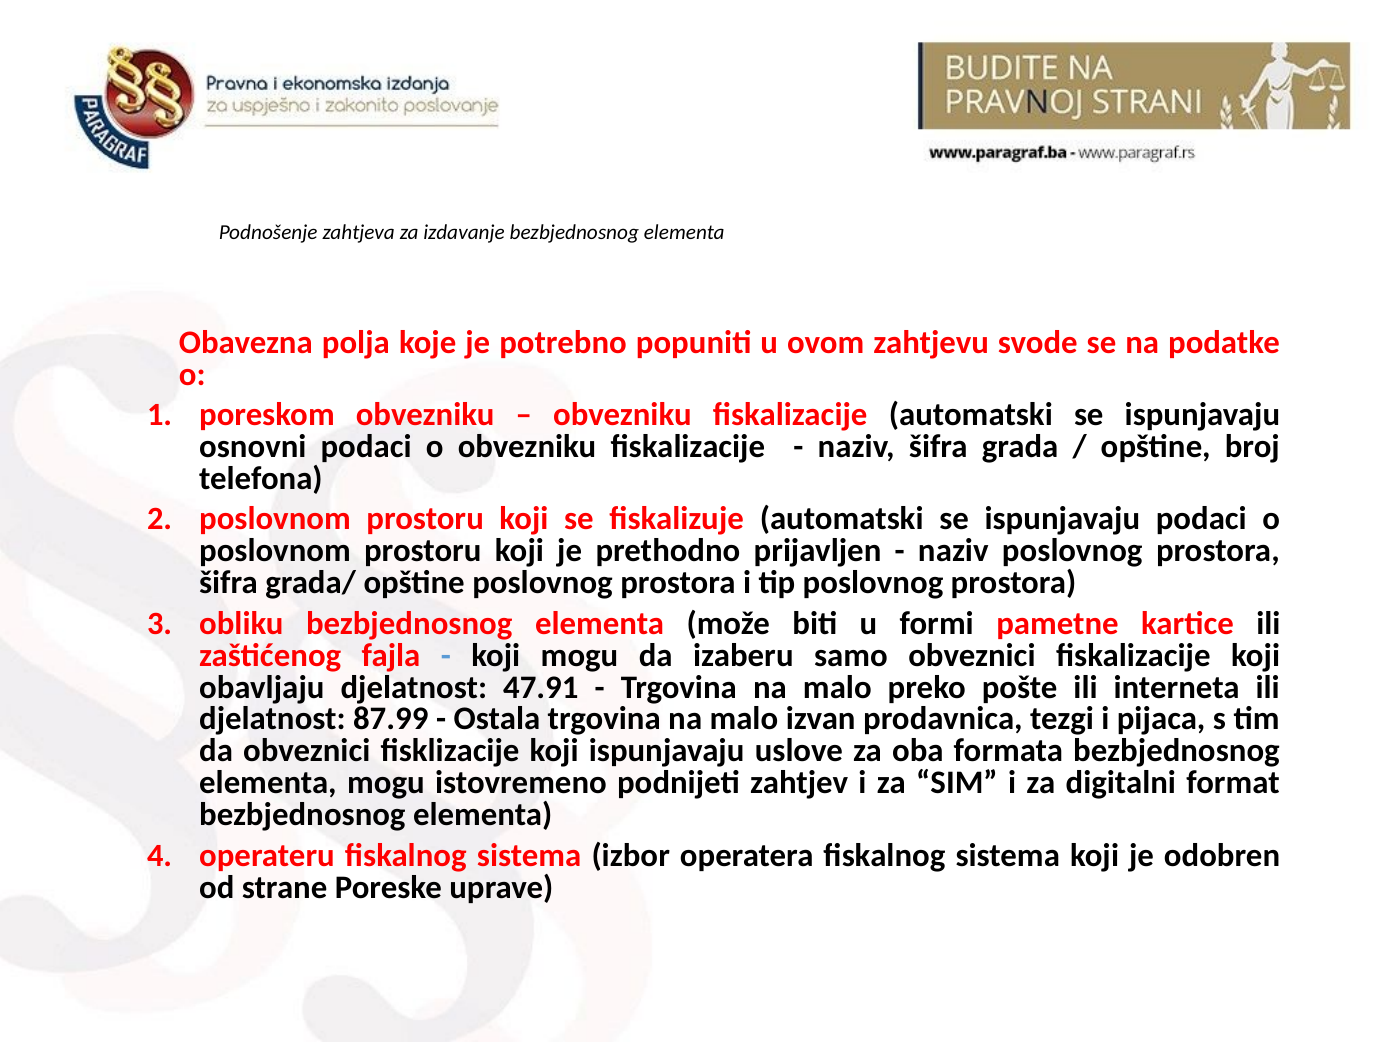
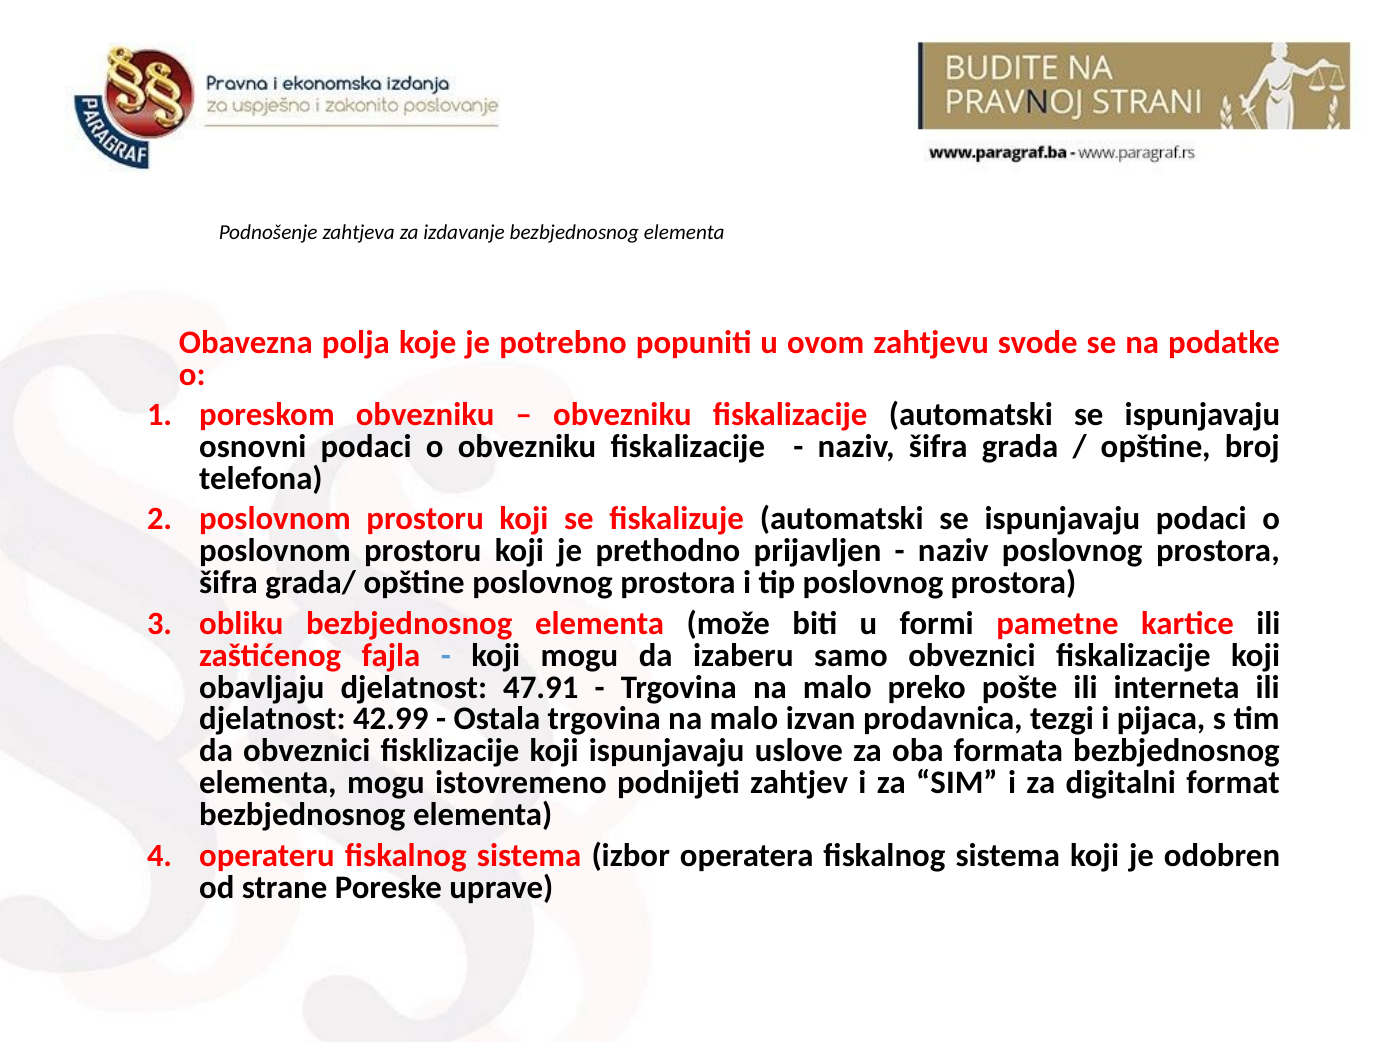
87.99: 87.99 -> 42.99
